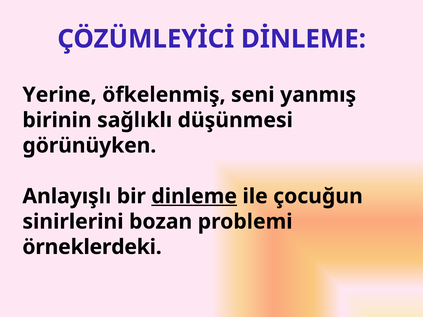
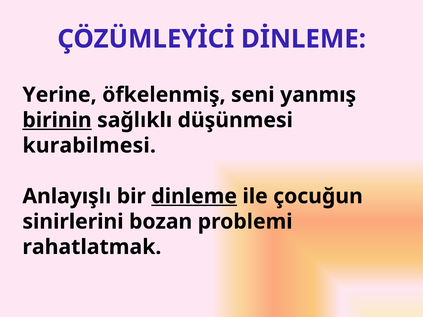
birinin underline: none -> present
görünüyken: görünüyken -> kurabilmesi
örneklerdeki: örneklerdeki -> rahatlatmak
